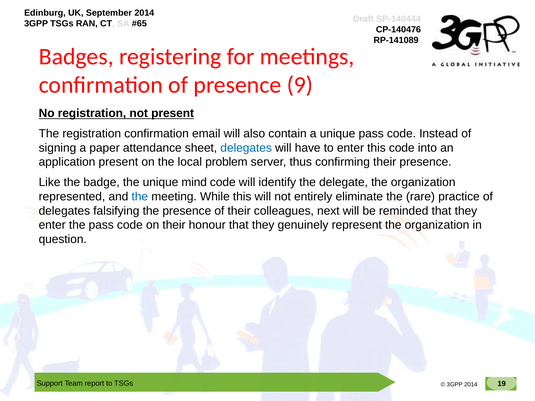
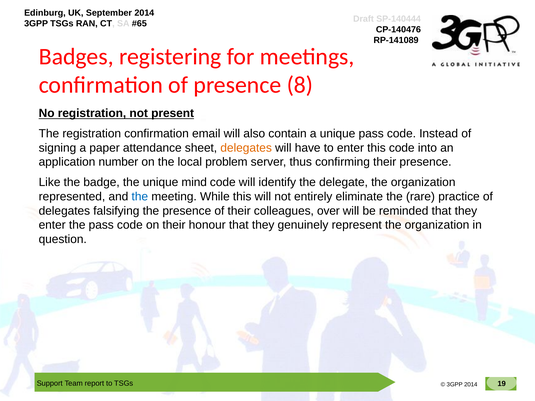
9: 9 -> 8
delegates at (246, 148) colour: blue -> orange
application present: present -> number
next: next -> over
